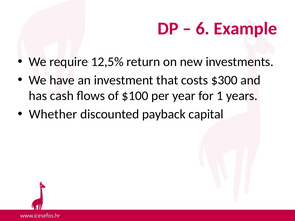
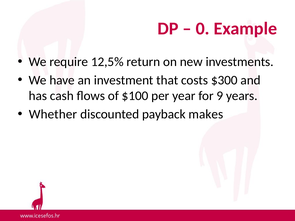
6: 6 -> 0
1: 1 -> 9
capital: capital -> makes
